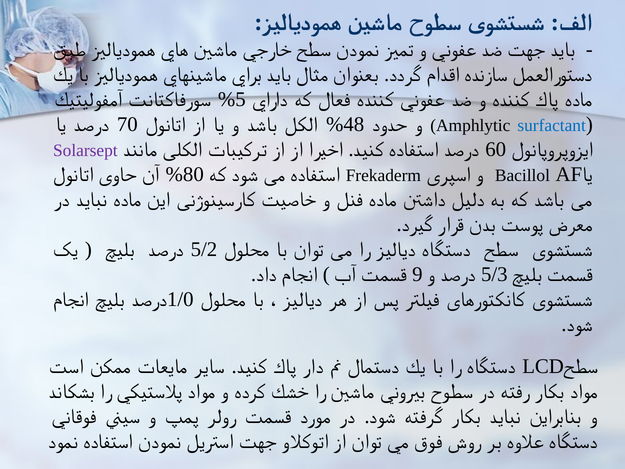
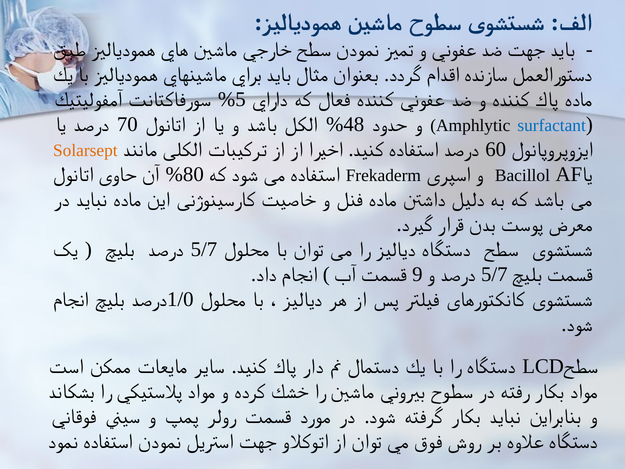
Solarsept colour: purple -> orange
5/2 at (204, 249): 5/2 -> 5/7
5/3 at (494, 274): 5/3 -> 5/7
